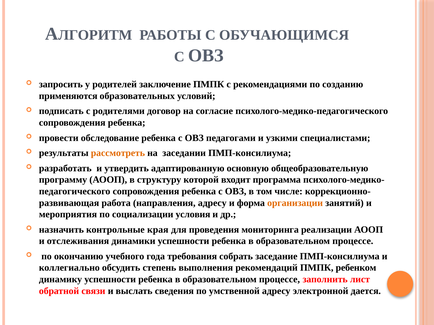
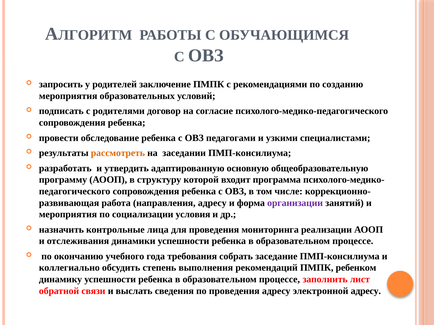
применяются at (68, 96): применяются -> мероприятия
организации colour: orange -> purple
края: края -> лица
по умственной: умственной -> проведения
электронной дается: дается -> адресу
